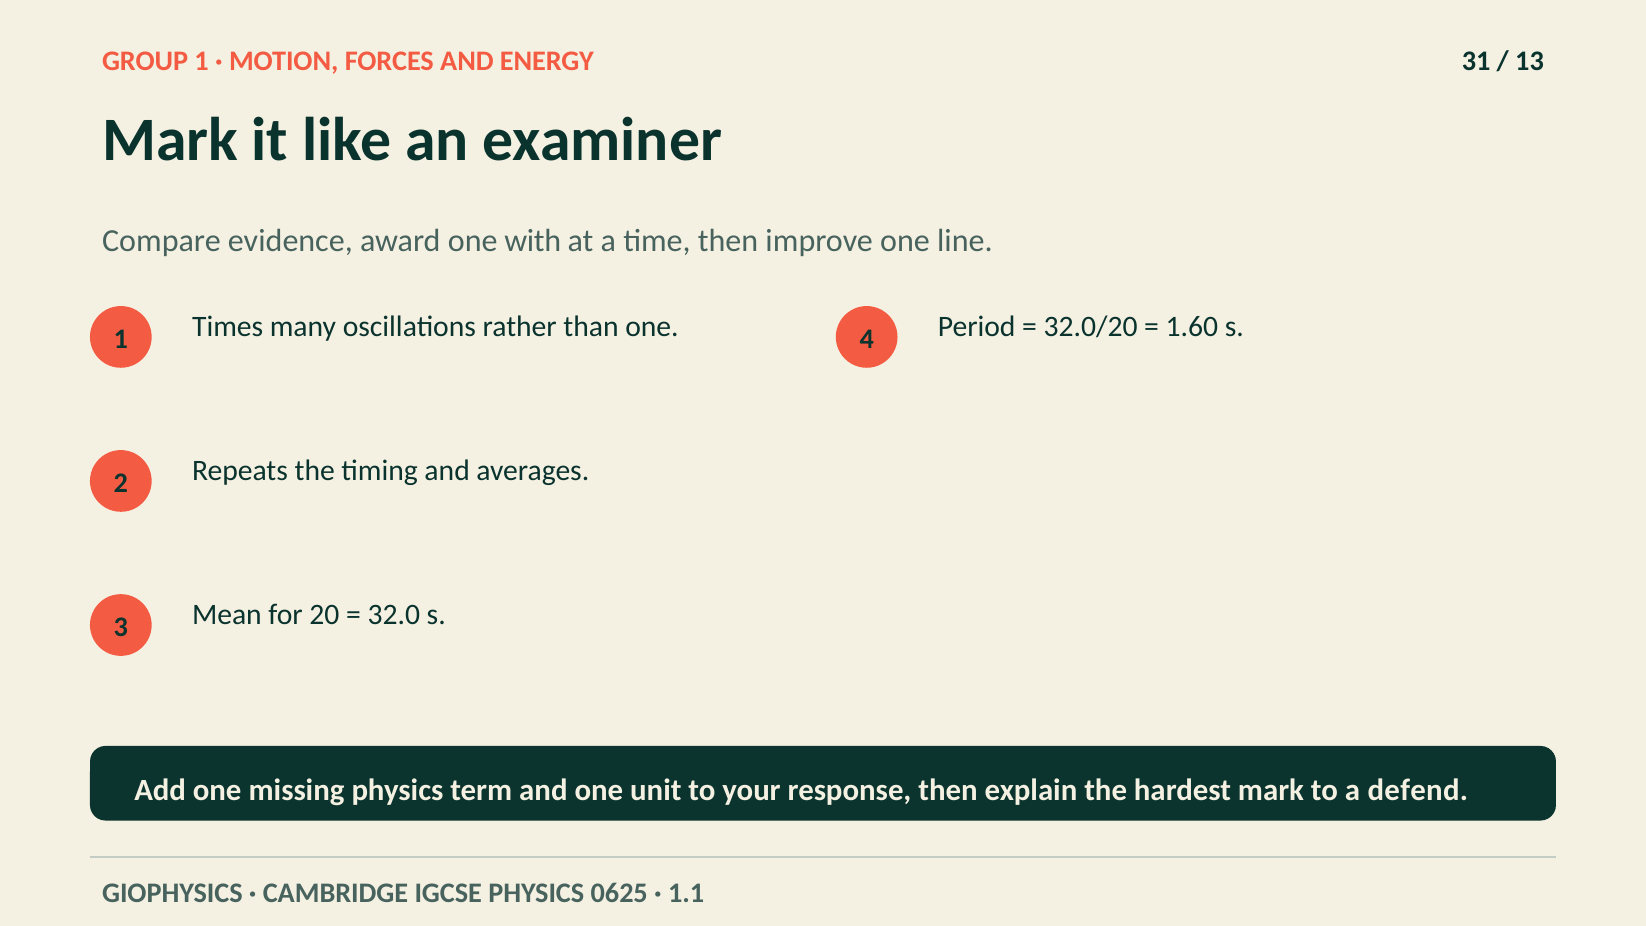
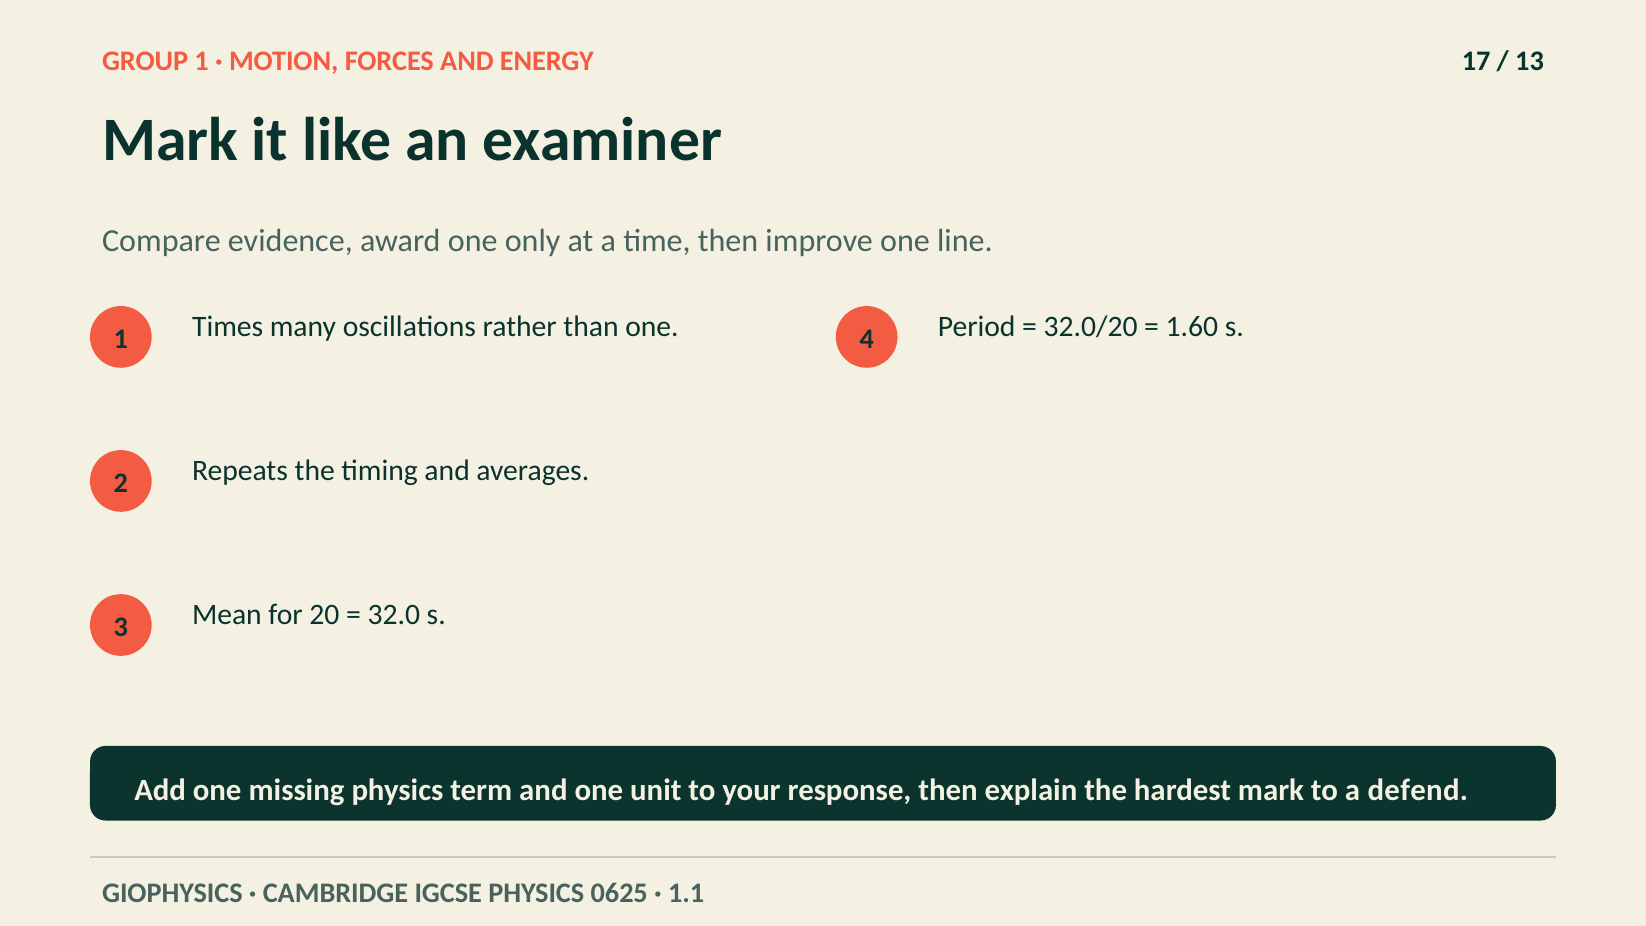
31: 31 -> 17
with: with -> only
